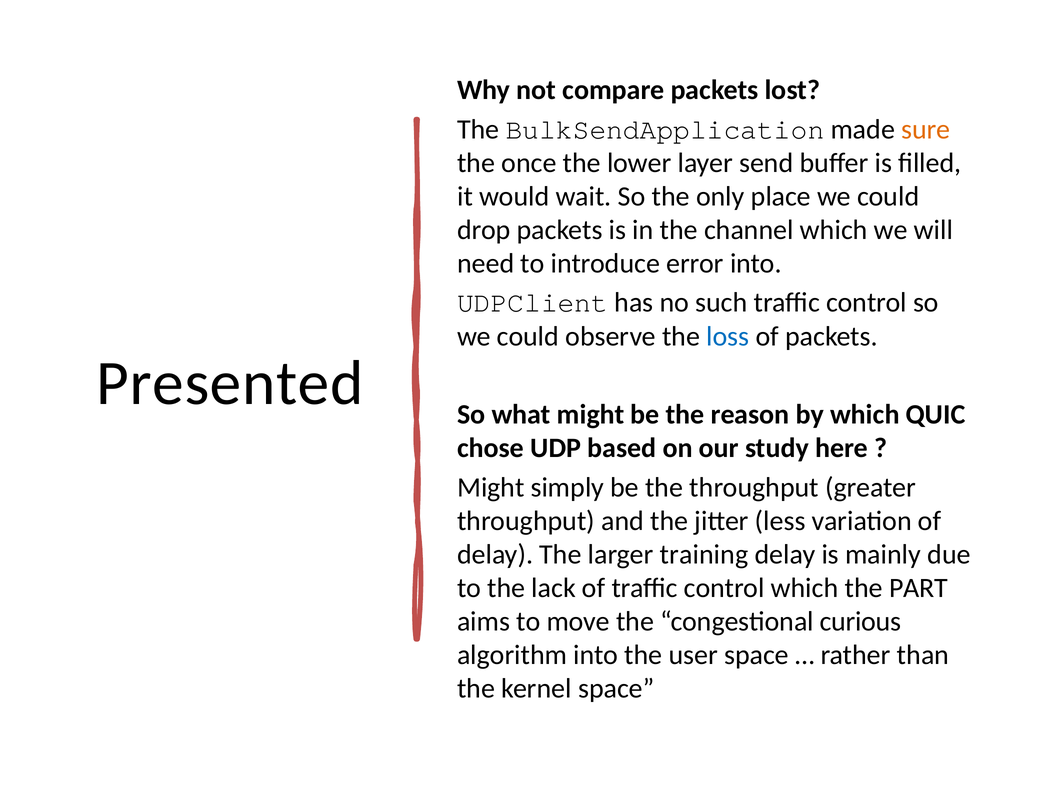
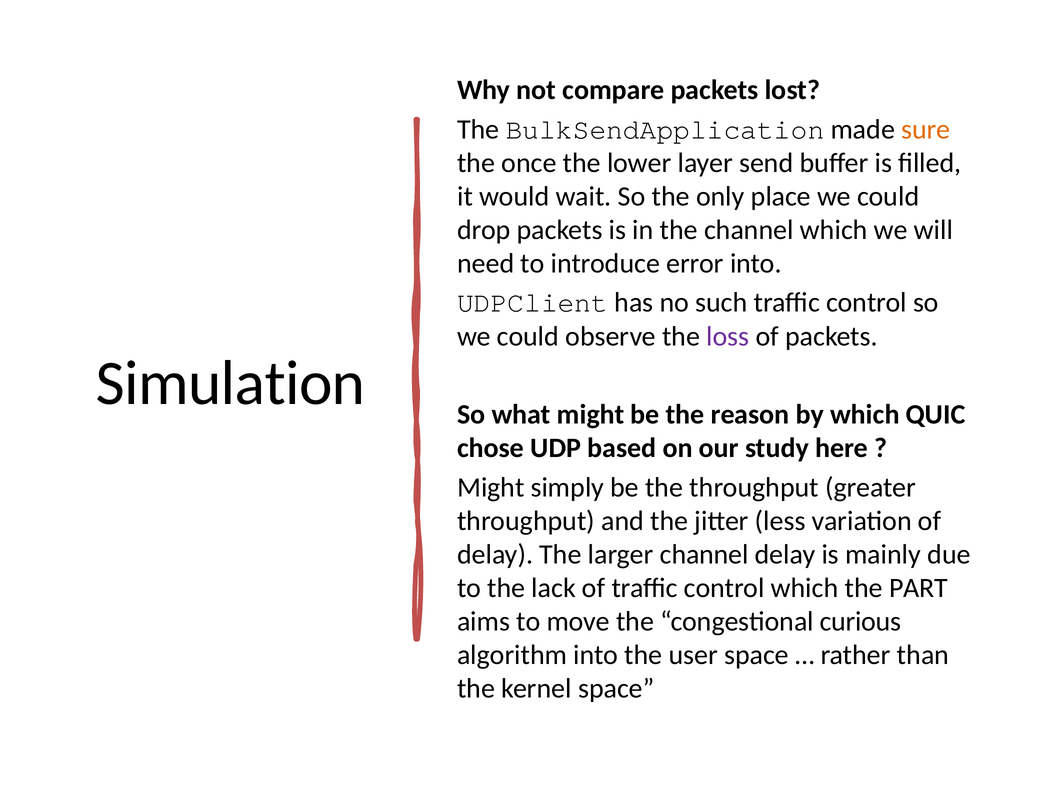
loss colour: blue -> purple
Presented: Presented -> Simulation
larger training: training -> channel
